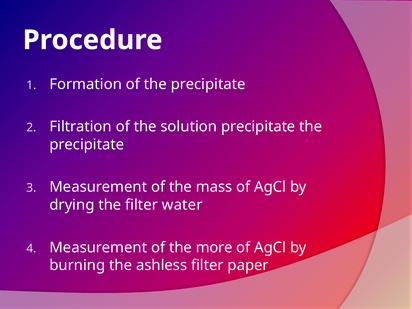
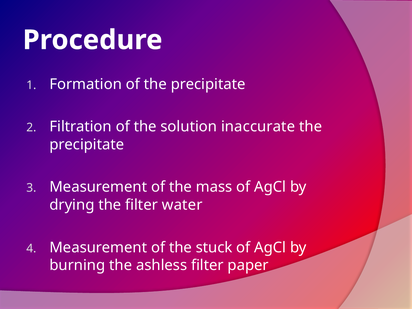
solution precipitate: precipitate -> inaccurate
more: more -> stuck
